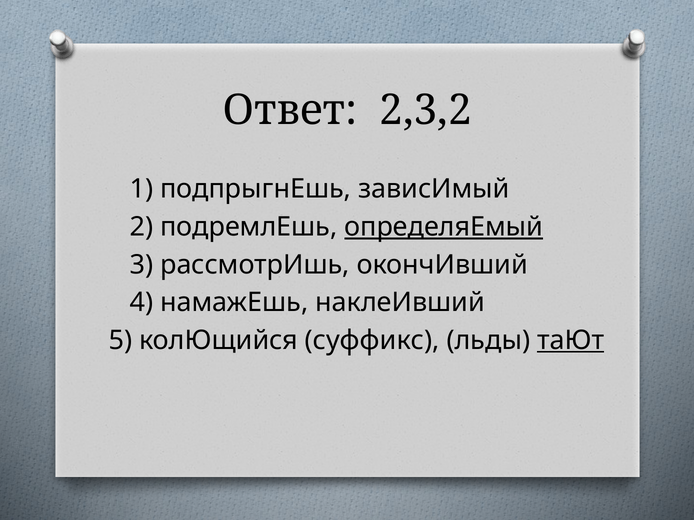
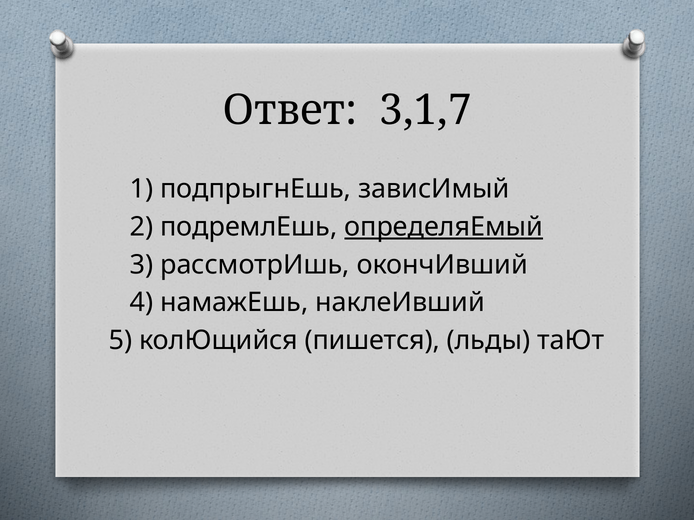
2,3,2: 2,3,2 -> 3,1,7
суффикс: суффикс -> пишется
таЮт underline: present -> none
